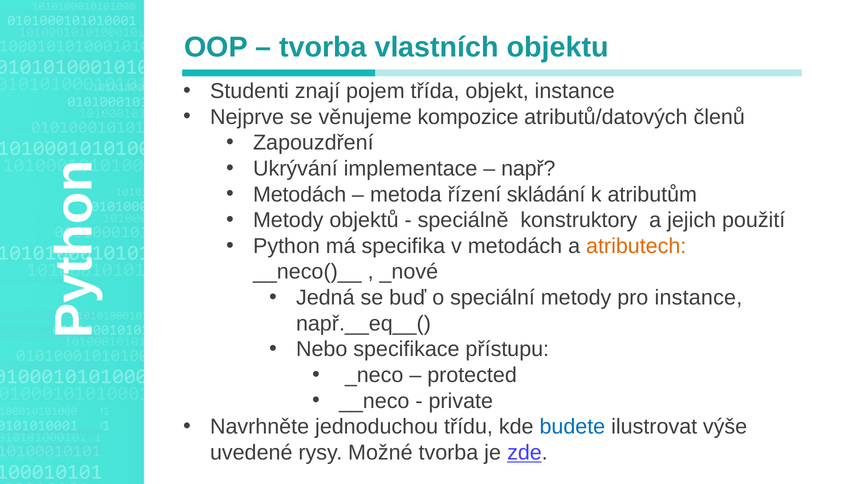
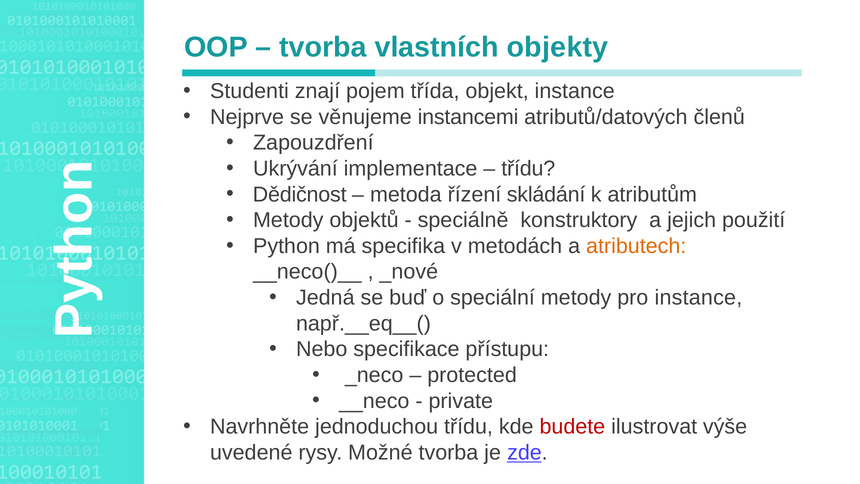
objektu: objektu -> objekty
kompozice: kompozice -> instancemi
např at (528, 169): např -> třídu
Metodách at (300, 194): Metodách -> Dědičnost
budete colour: blue -> red
